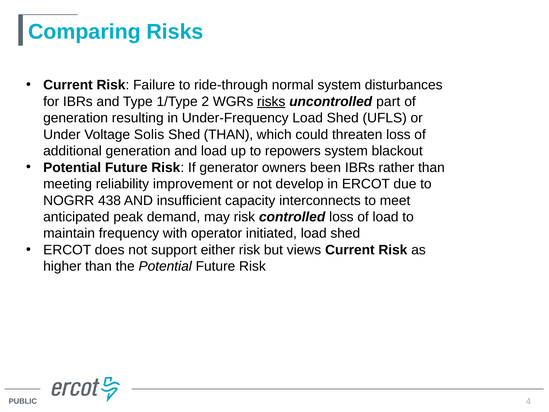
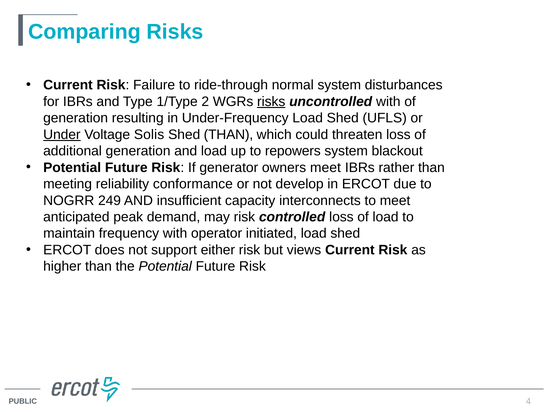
uncontrolled part: part -> with
Under underline: none -> present
owners been: been -> meet
improvement: improvement -> conformance
438: 438 -> 249
